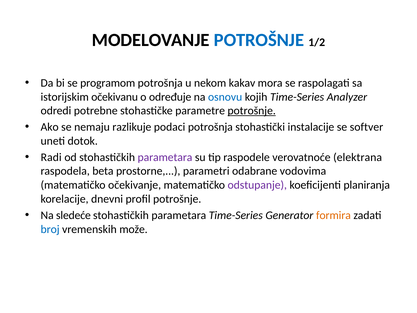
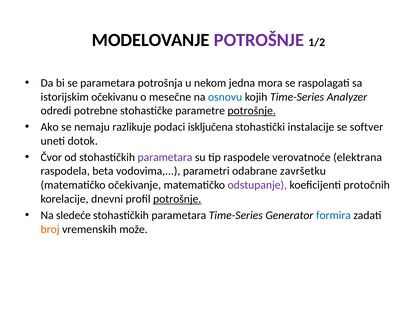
POTROŠNJE at (259, 40) colour: blue -> purple
se programom: programom -> parametara
kakav: kakav -> jedna
određuje: određuje -> mesečne
podaci potrošnja: potrošnja -> isključena
Radi: Radi -> Čvor
prostorne: prostorne -> vodovima
vodovima: vodovima -> završetku
planiranja: planiranja -> protočnih
potrošnje at (177, 199) underline: none -> present
formira colour: orange -> blue
broj colour: blue -> orange
